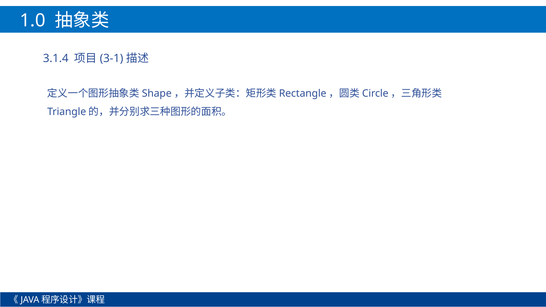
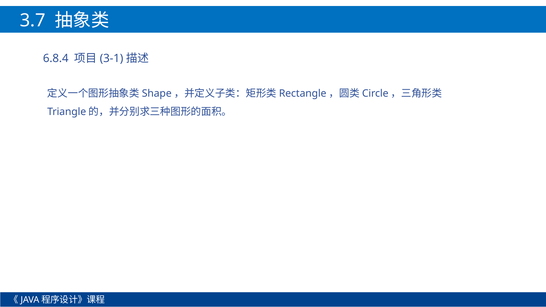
1.0: 1.0 -> 3.7
3.1.4: 3.1.4 -> 6.8.4
